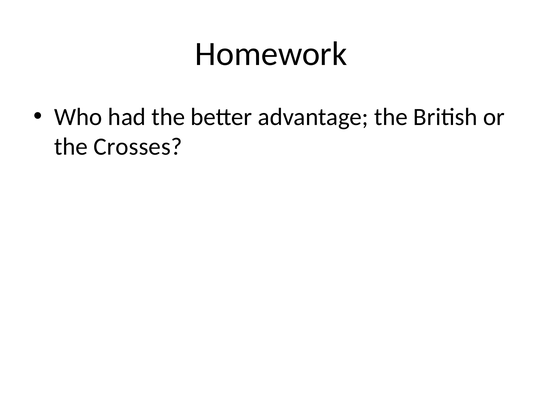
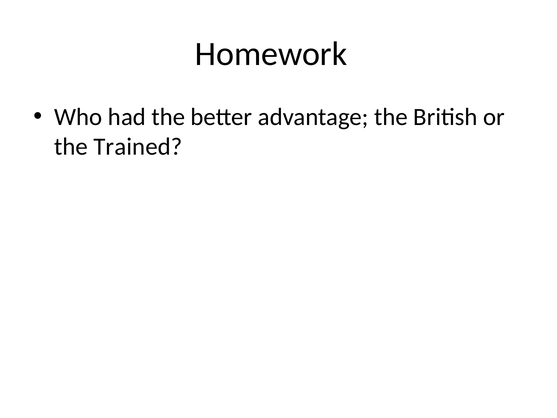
Crosses: Crosses -> Trained
